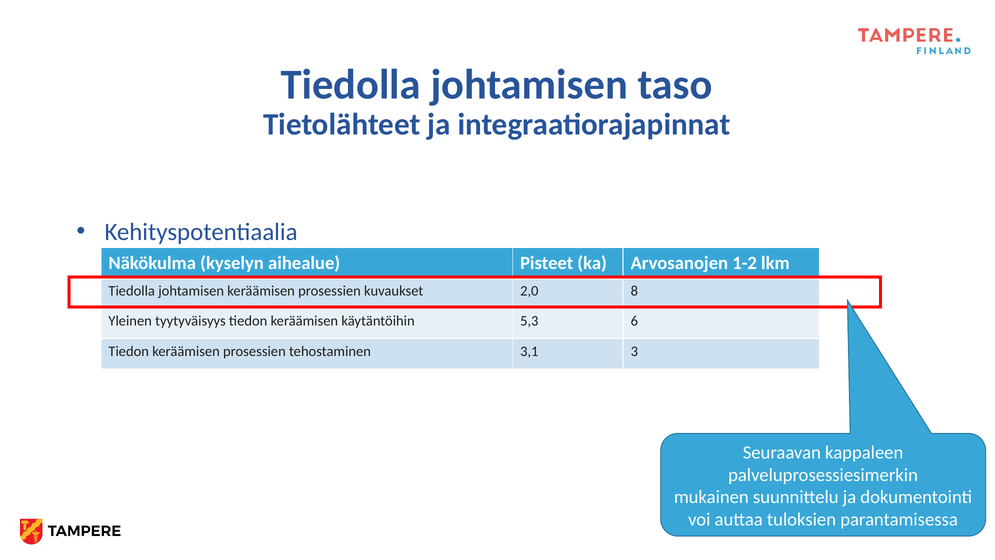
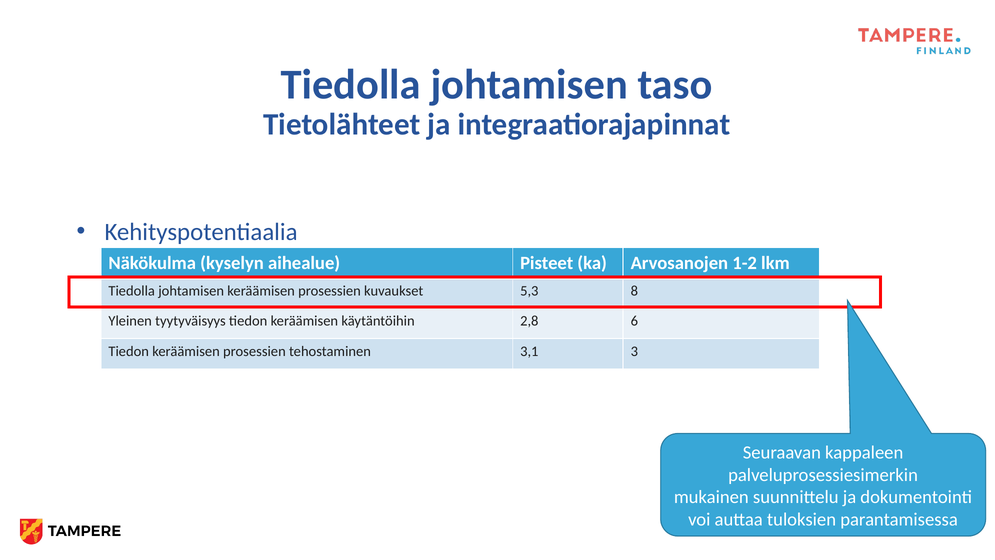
2,0: 2,0 -> 5,3
5,3: 5,3 -> 2,8
